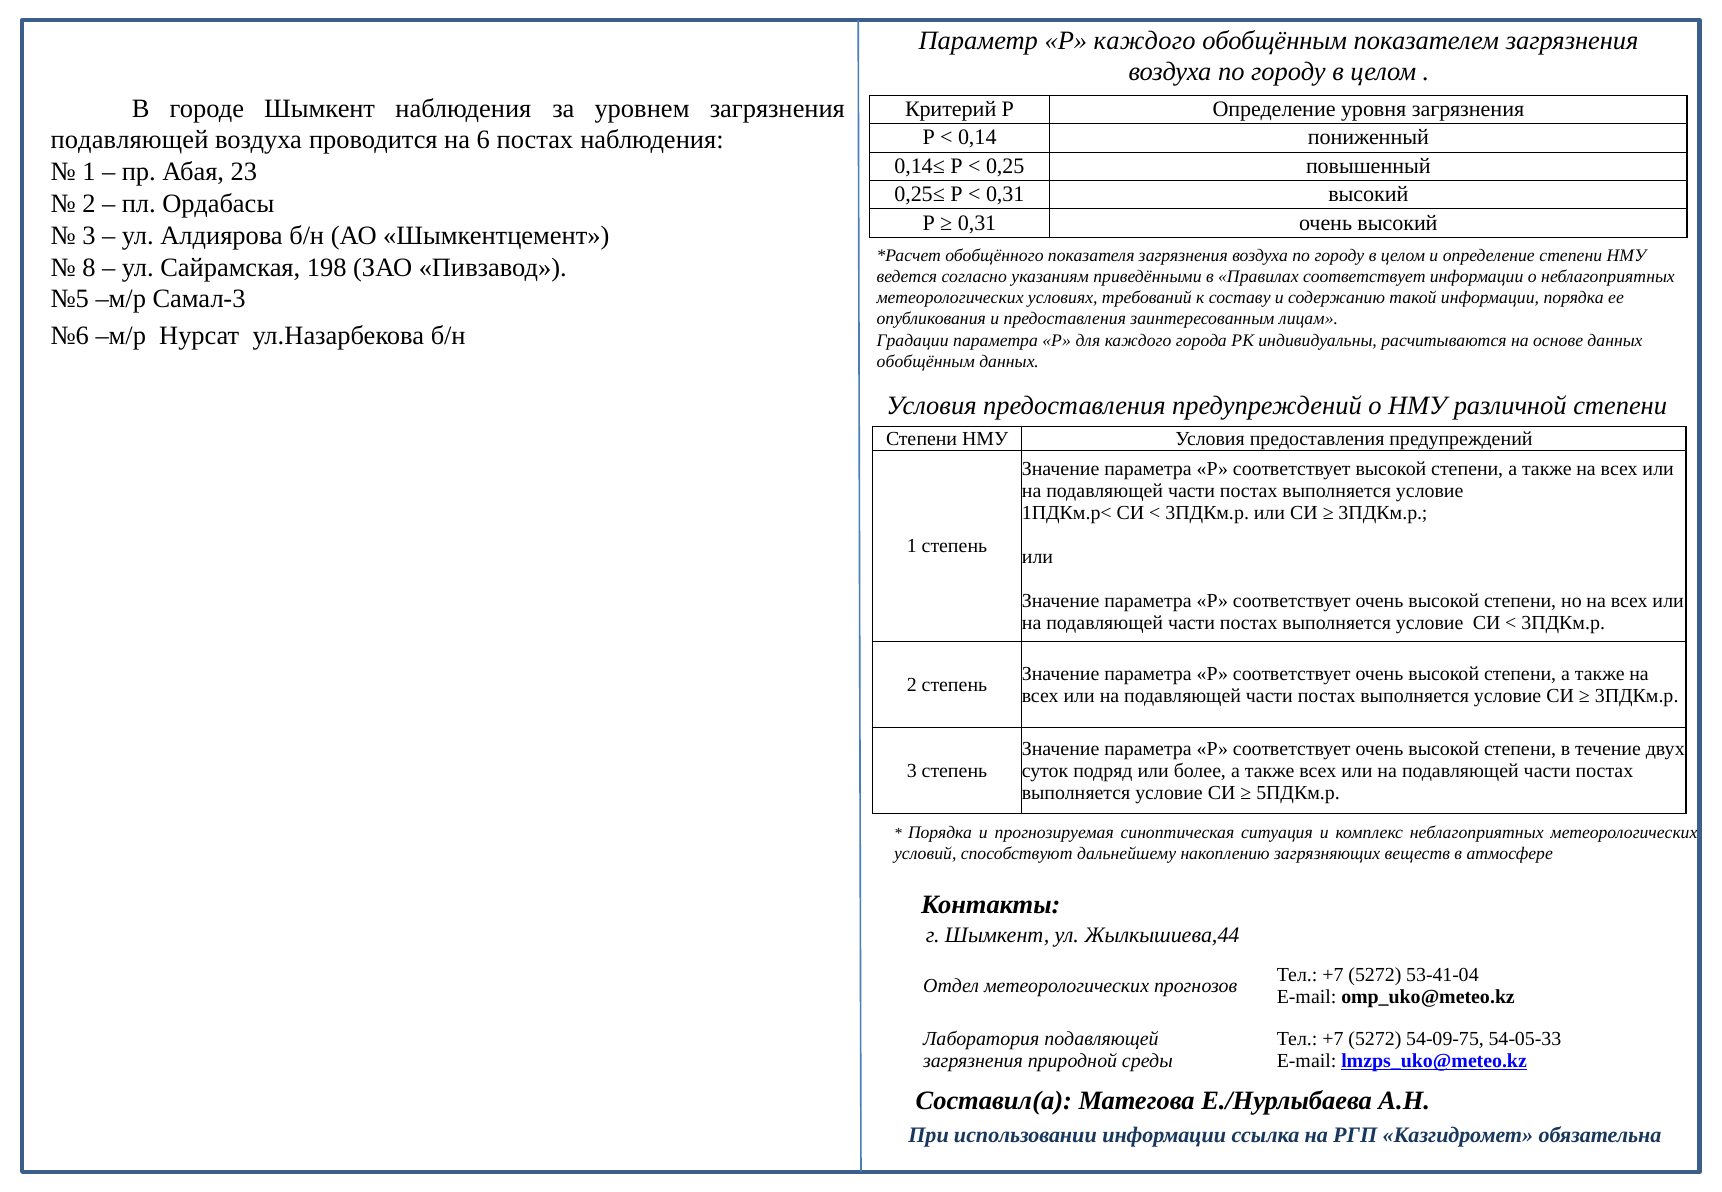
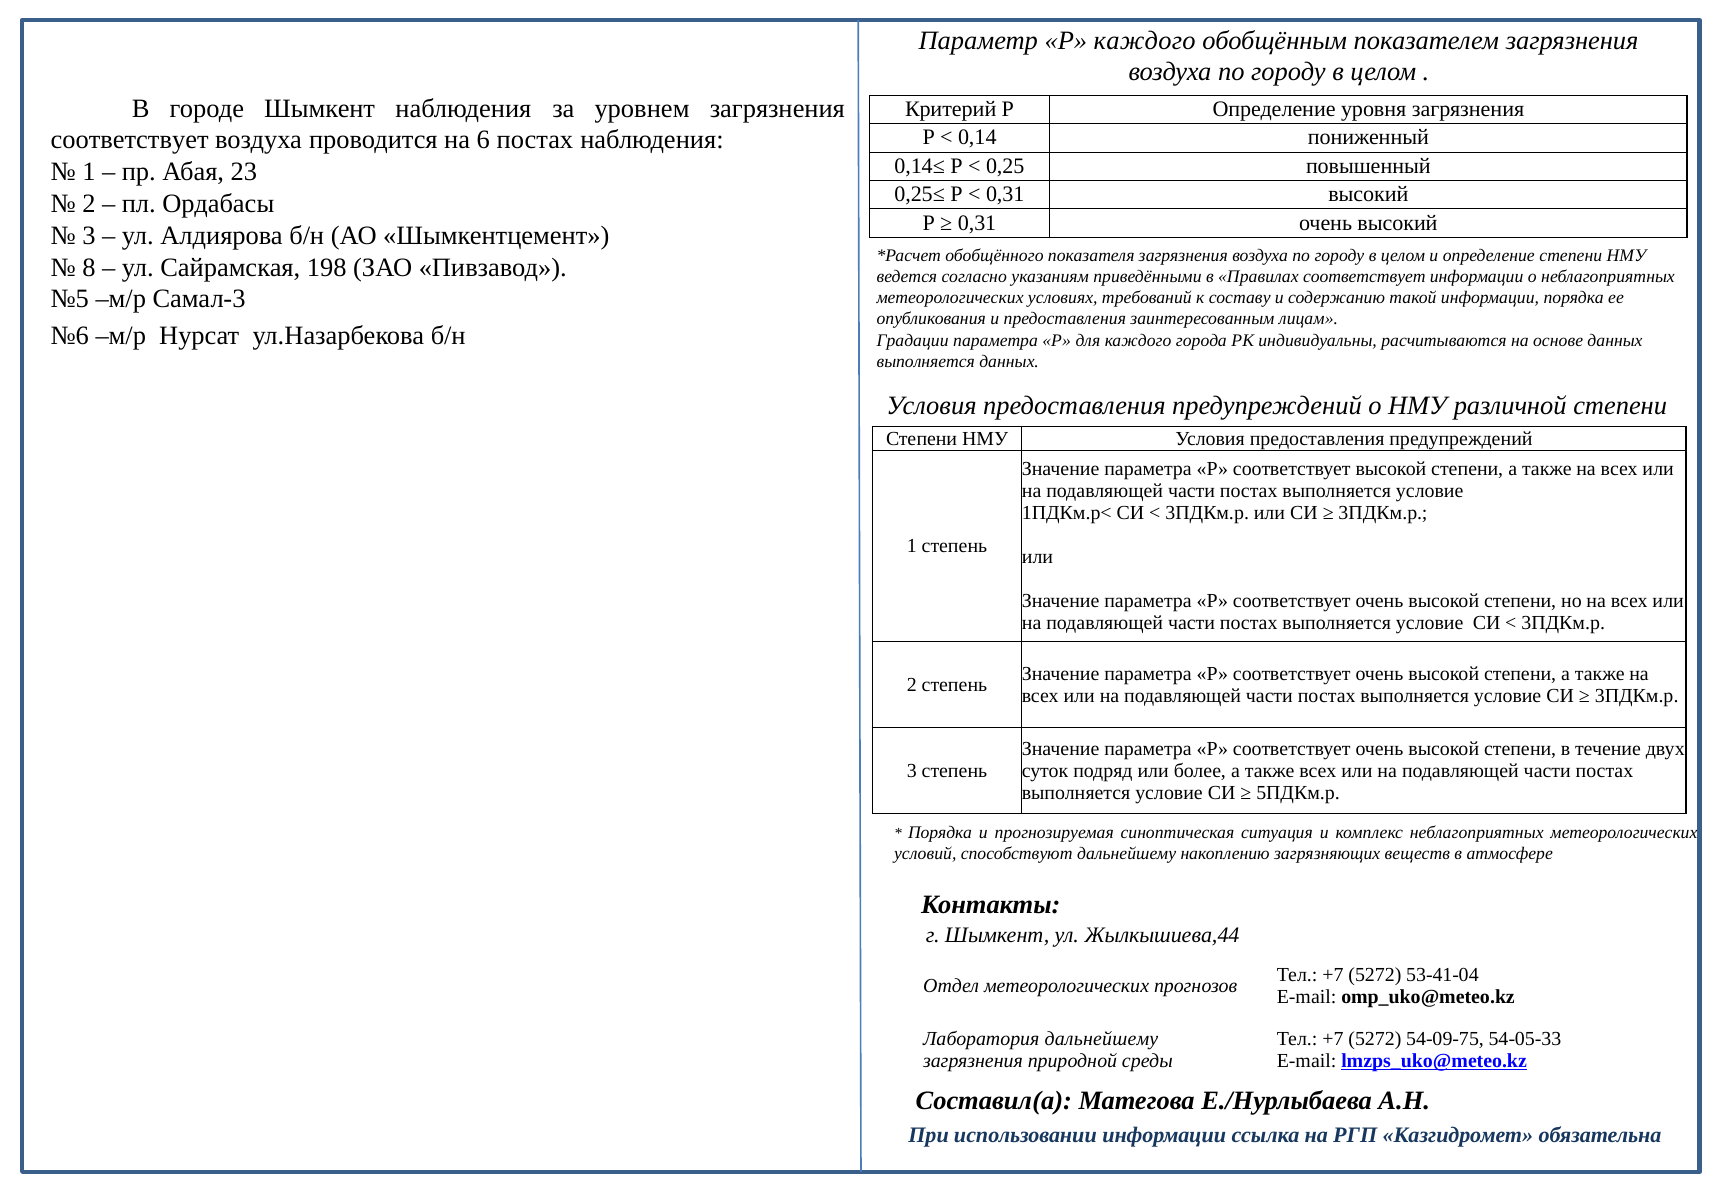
подавляющей at (129, 140): подавляющей -> соответствует
обобщённым at (926, 361): обобщённым -> выполняется
Лаборатория подавляющей: подавляющей -> дальнейшему
